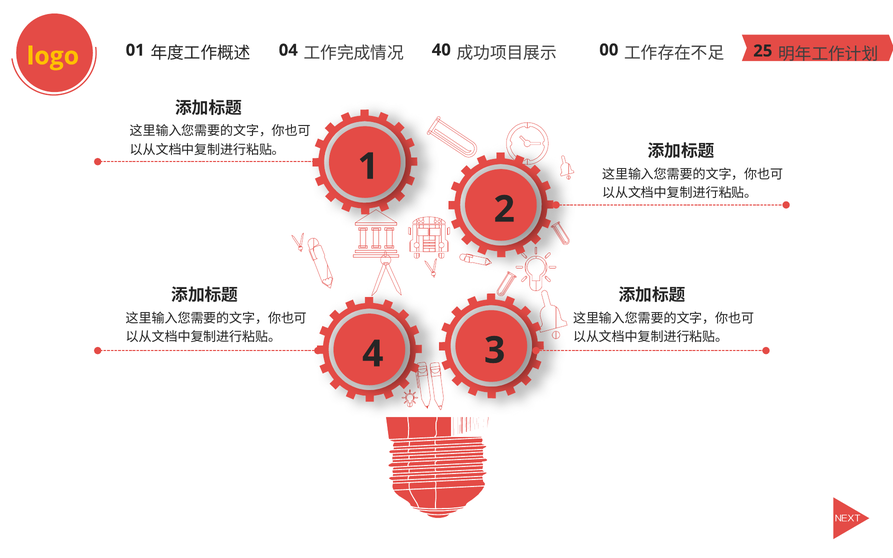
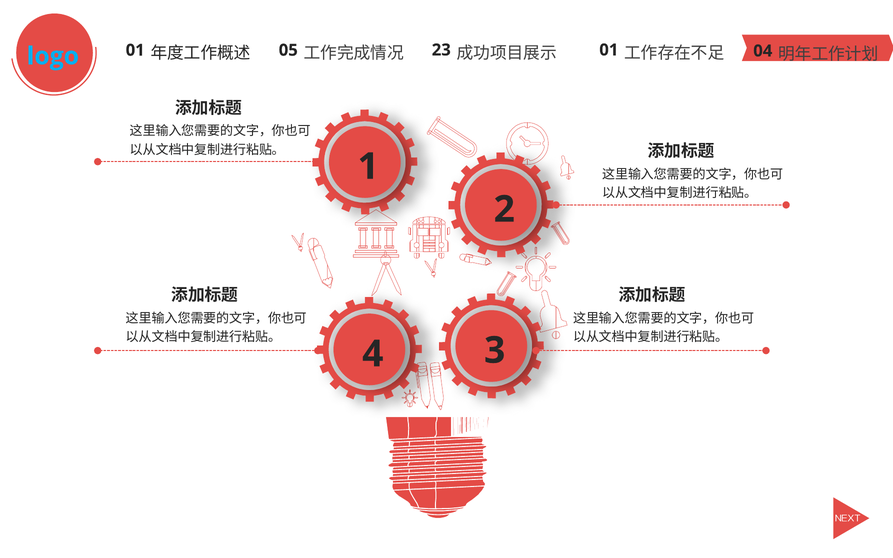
logo colour: yellow -> light blue
04: 04 -> 05
40: 40 -> 23
00 at (609, 50): 00 -> 01
25: 25 -> 04
